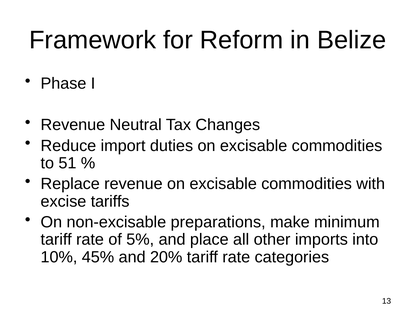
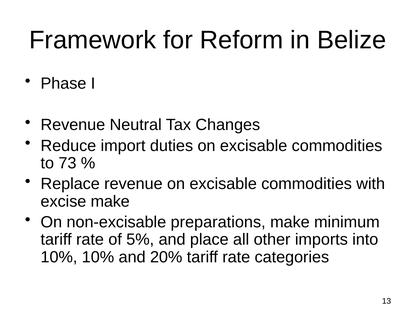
51: 51 -> 73
excise tariffs: tariffs -> make
10% 45%: 45% -> 10%
